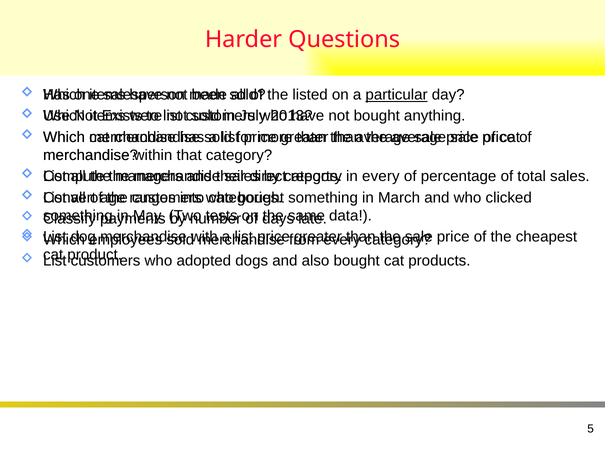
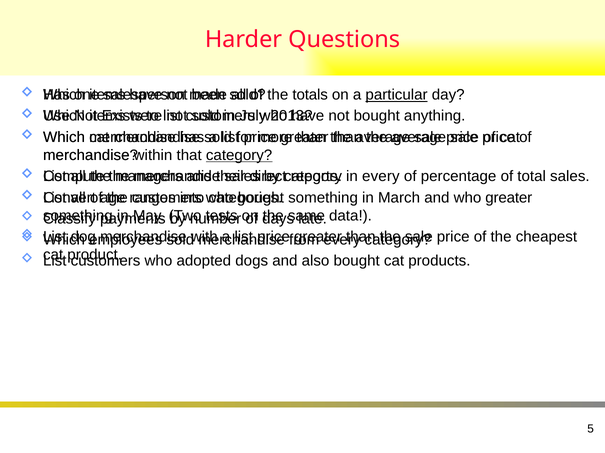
listed: listed -> totals
category at (239, 156) underline: none -> present
who clicked: clicked -> greater
